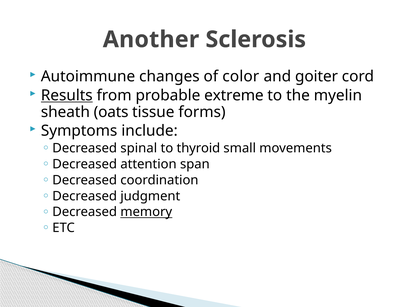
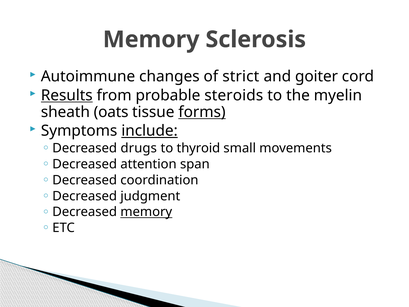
Another at (151, 39): Another -> Memory
color: color -> strict
extreme: extreme -> steroids
forms underline: none -> present
include underline: none -> present
spinal: spinal -> drugs
